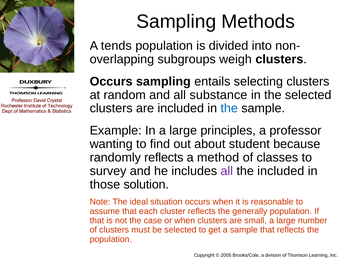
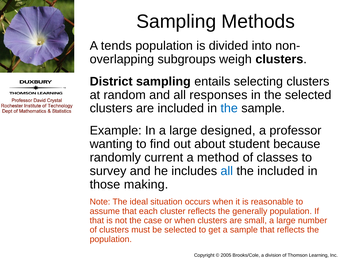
Occurs at (111, 81): Occurs -> District
substance: substance -> responses
principles: principles -> designed
randomly reflects: reflects -> current
all at (227, 171) colour: purple -> blue
solution: solution -> making
